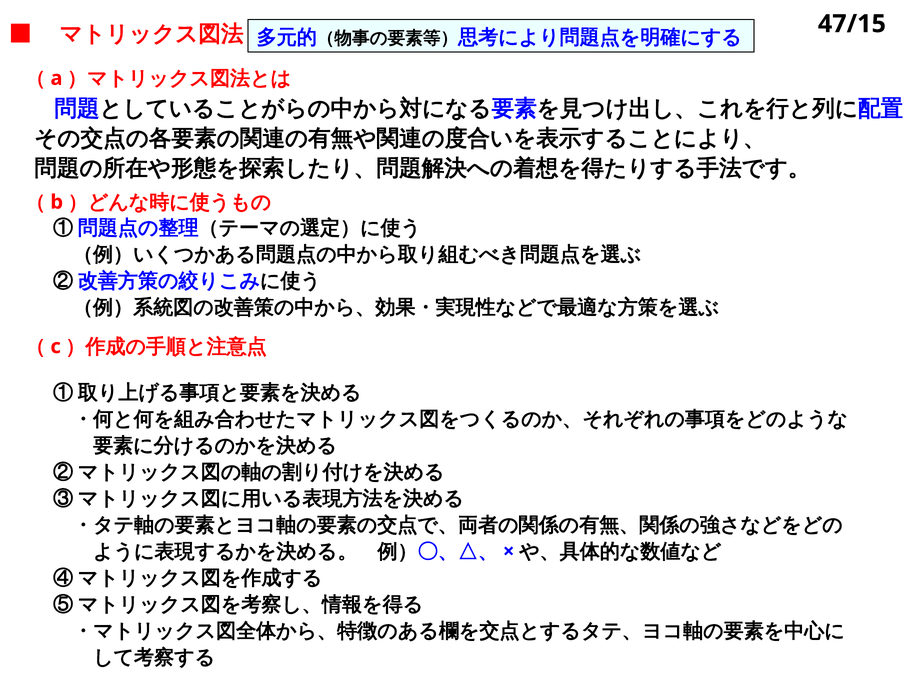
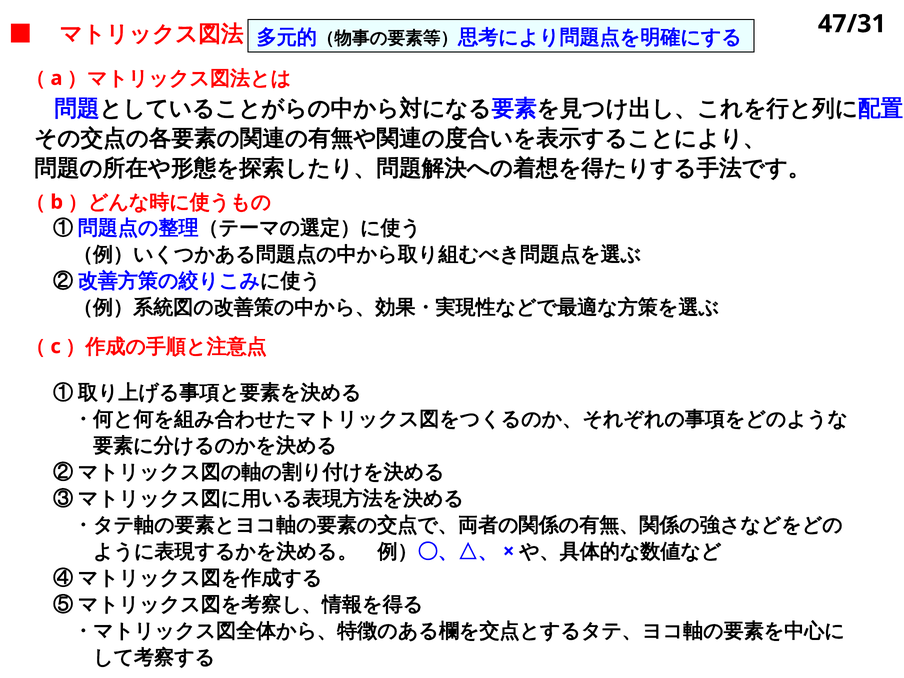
47/15: 47/15 -> 47/31
